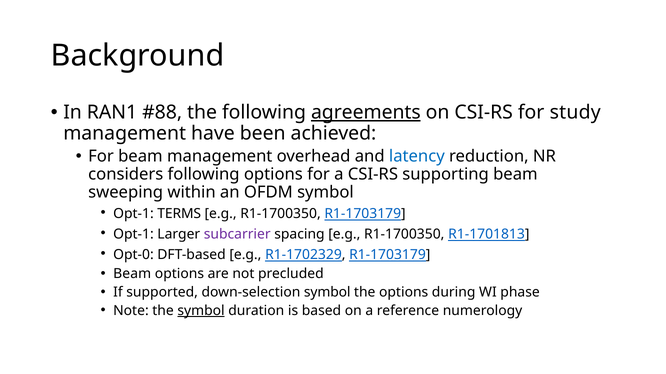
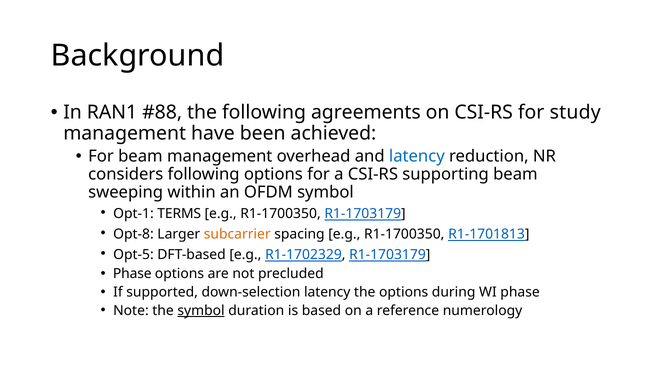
agreements underline: present -> none
Opt-1 at (133, 235): Opt-1 -> Opt-8
subcarrier colour: purple -> orange
Opt-0: Opt-0 -> Opt-5
Beam at (132, 274): Beam -> Phase
down-selection symbol: symbol -> latency
